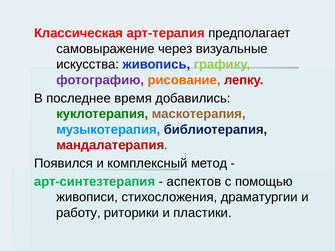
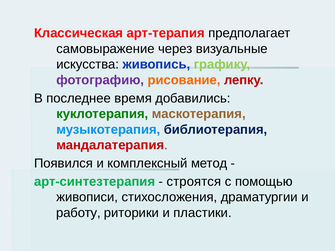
аспектов: аспектов -> строятся
